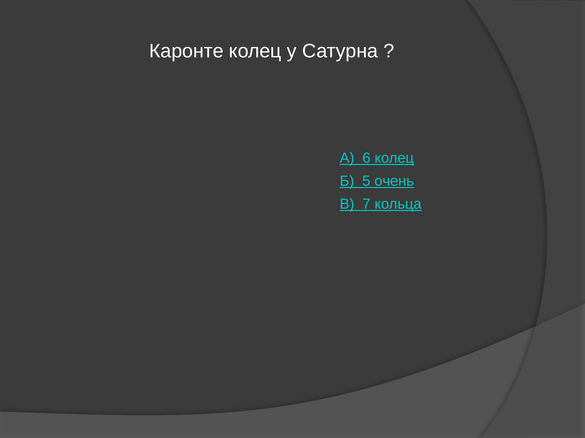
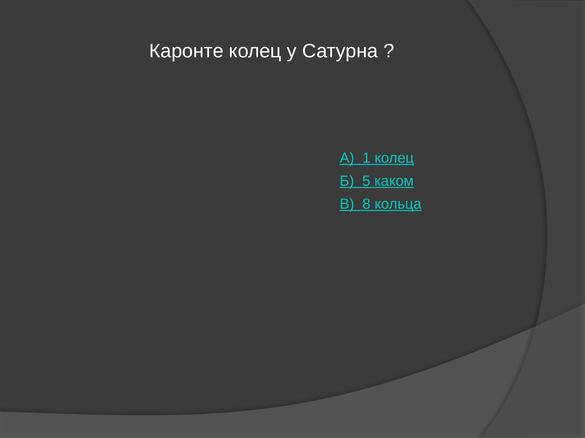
6: 6 -> 1
очень: очень -> каком
7: 7 -> 8
